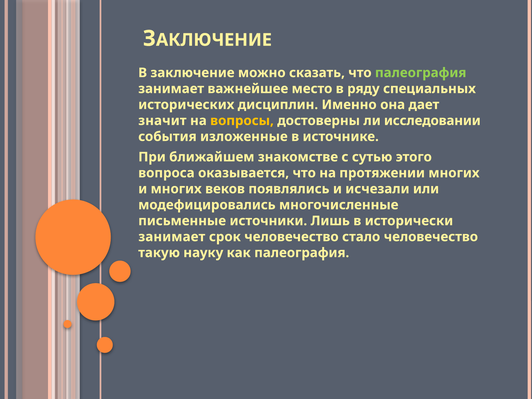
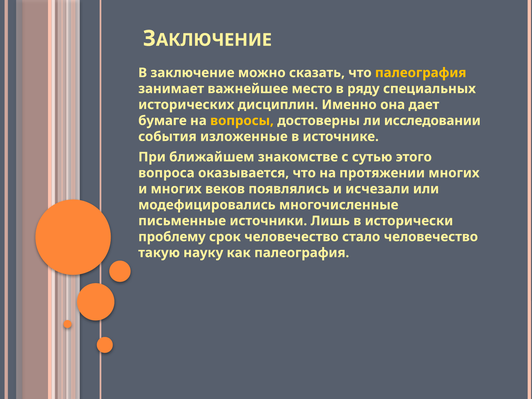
палеография at (421, 73) colour: light green -> yellow
значит: значит -> бумаге
занимает at (172, 237): занимает -> проблему
